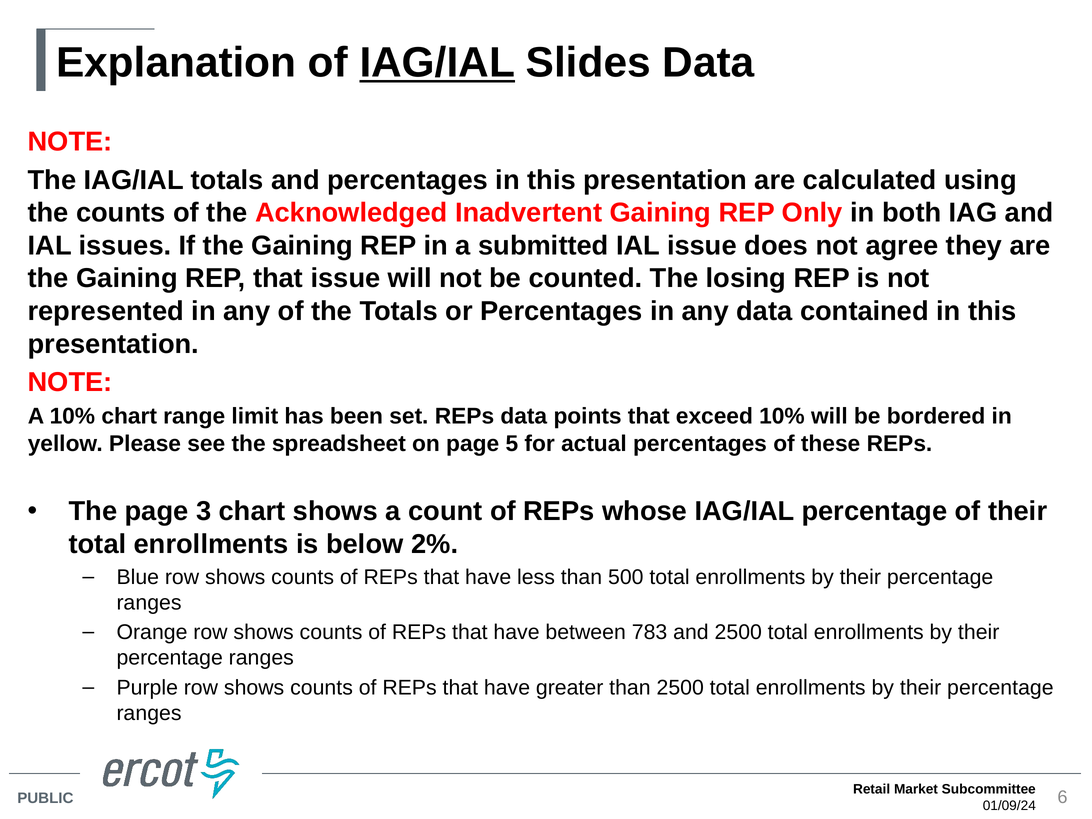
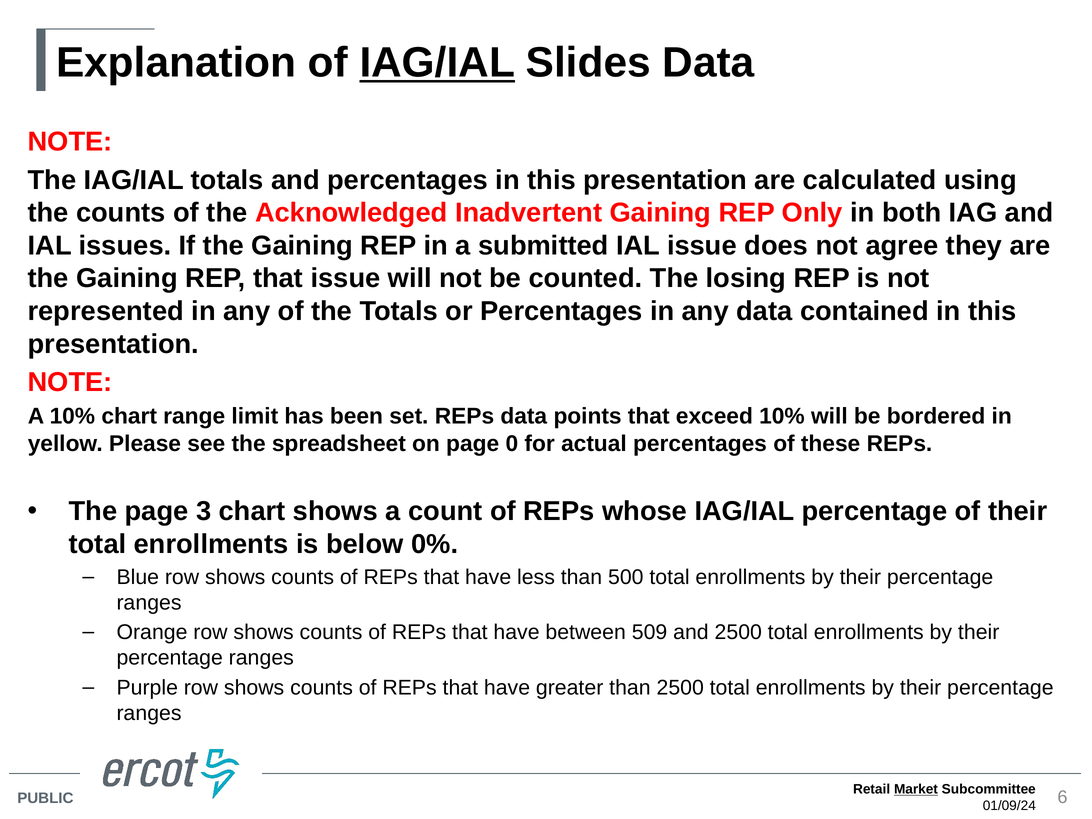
5: 5 -> 0
2%: 2% -> 0%
783: 783 -> 509
Market underline: none -> present
